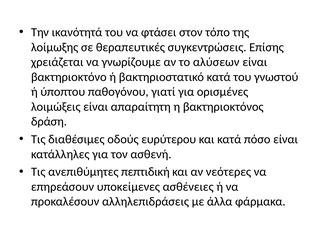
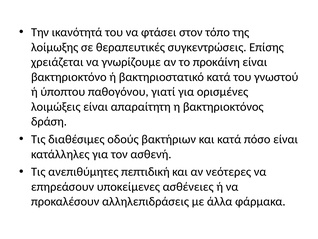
αλύσεων: αλύσεων -> προκάίνη
ευρύτερου: ευρύτερου -> βακτήριων
